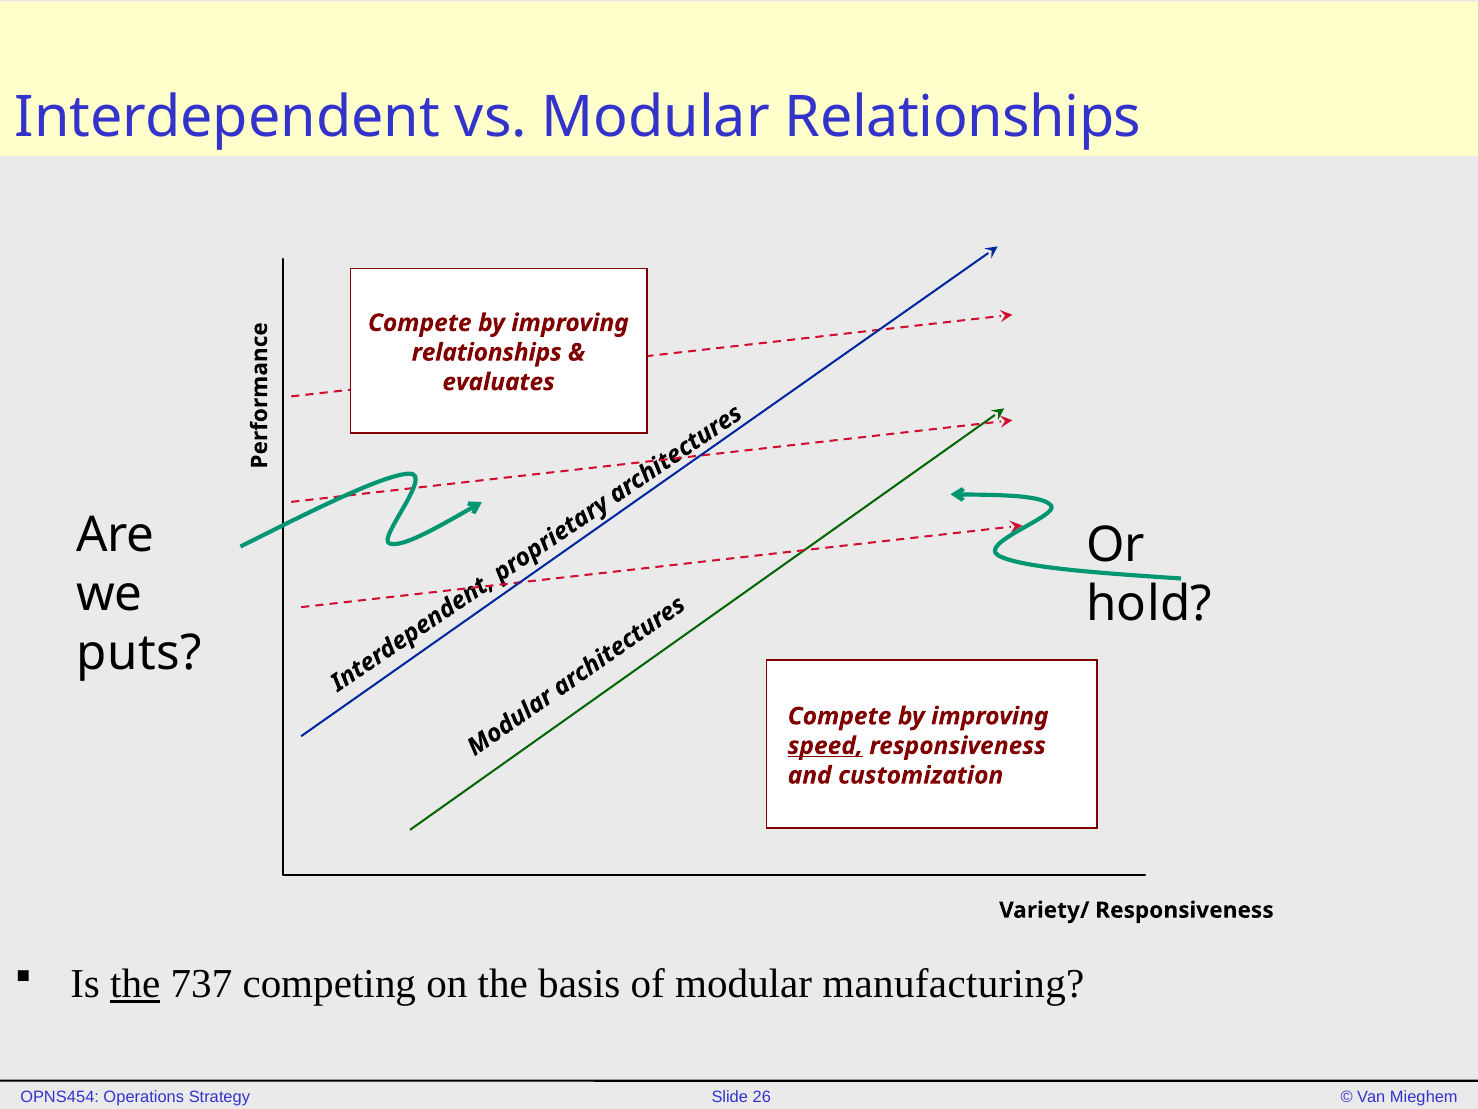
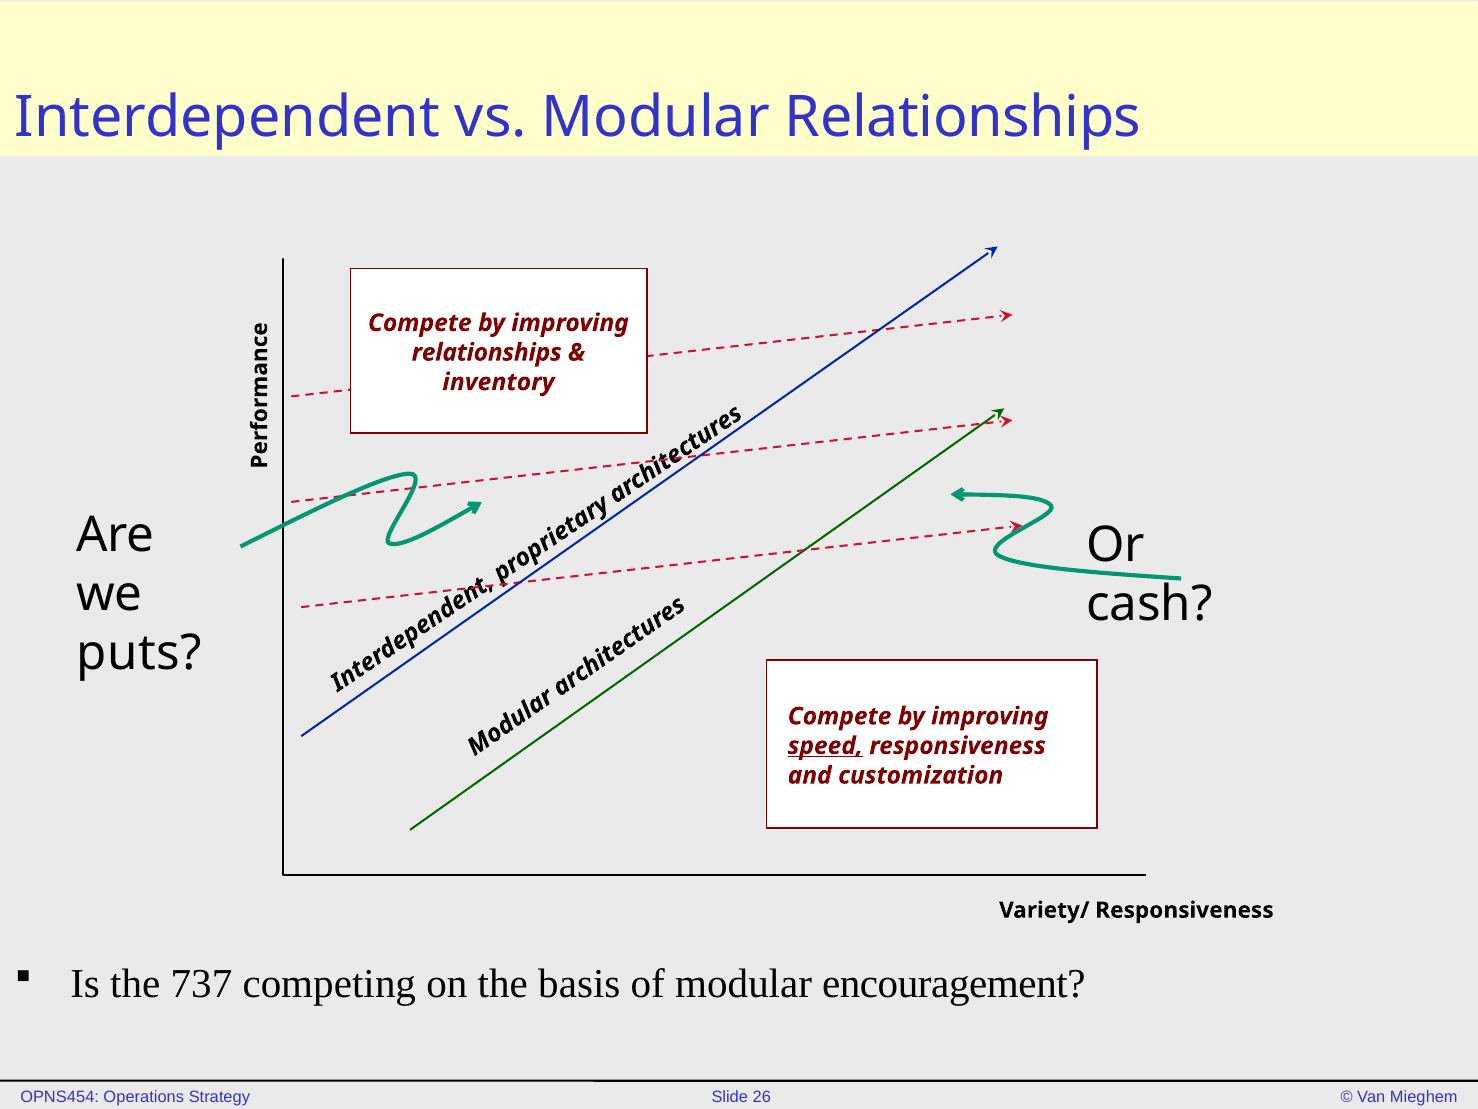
evaluates: evaluates -> inventory
hold: hold -> cash
the at (135, 983) underline: present -> none
manufacturing: manufacturing -> encouragement
